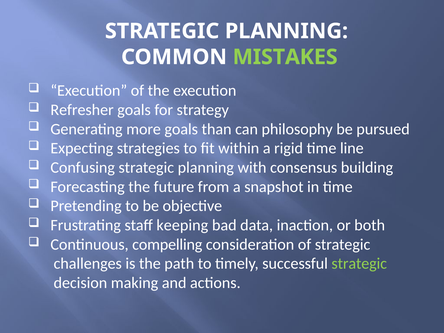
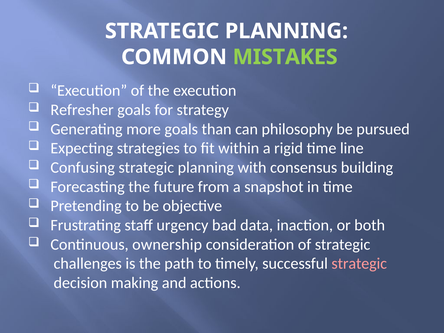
keeping: keeping -> urgency
compelling: compelling -> ownership
strategic at (359, 264) colour: light green -> pink
